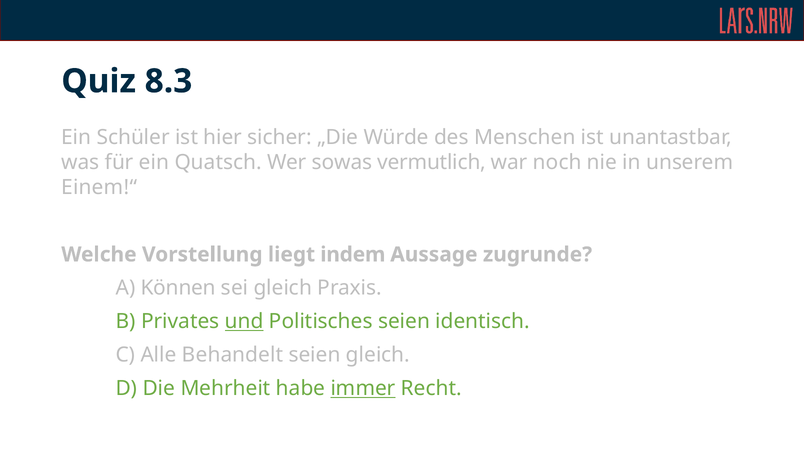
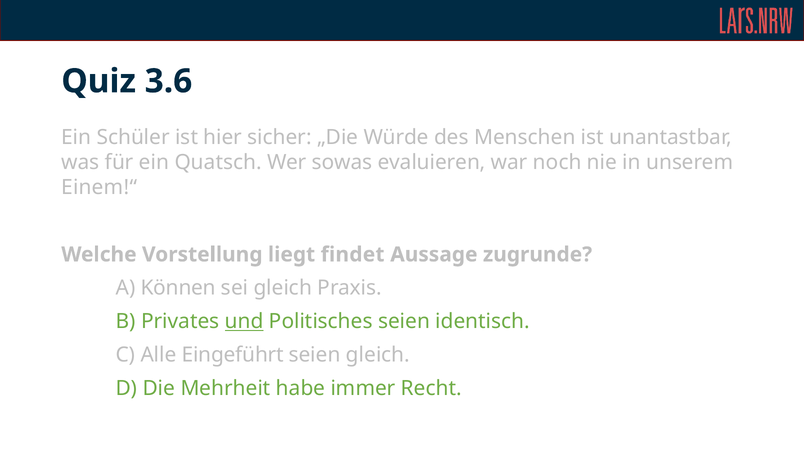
8.3: 8.3 -> 3.6
vermutlich: vermutlich -> evaluieren
indem: indem -> findet
Behandelt: Behandelt -> Eingeführt
immer underline: present -> none
